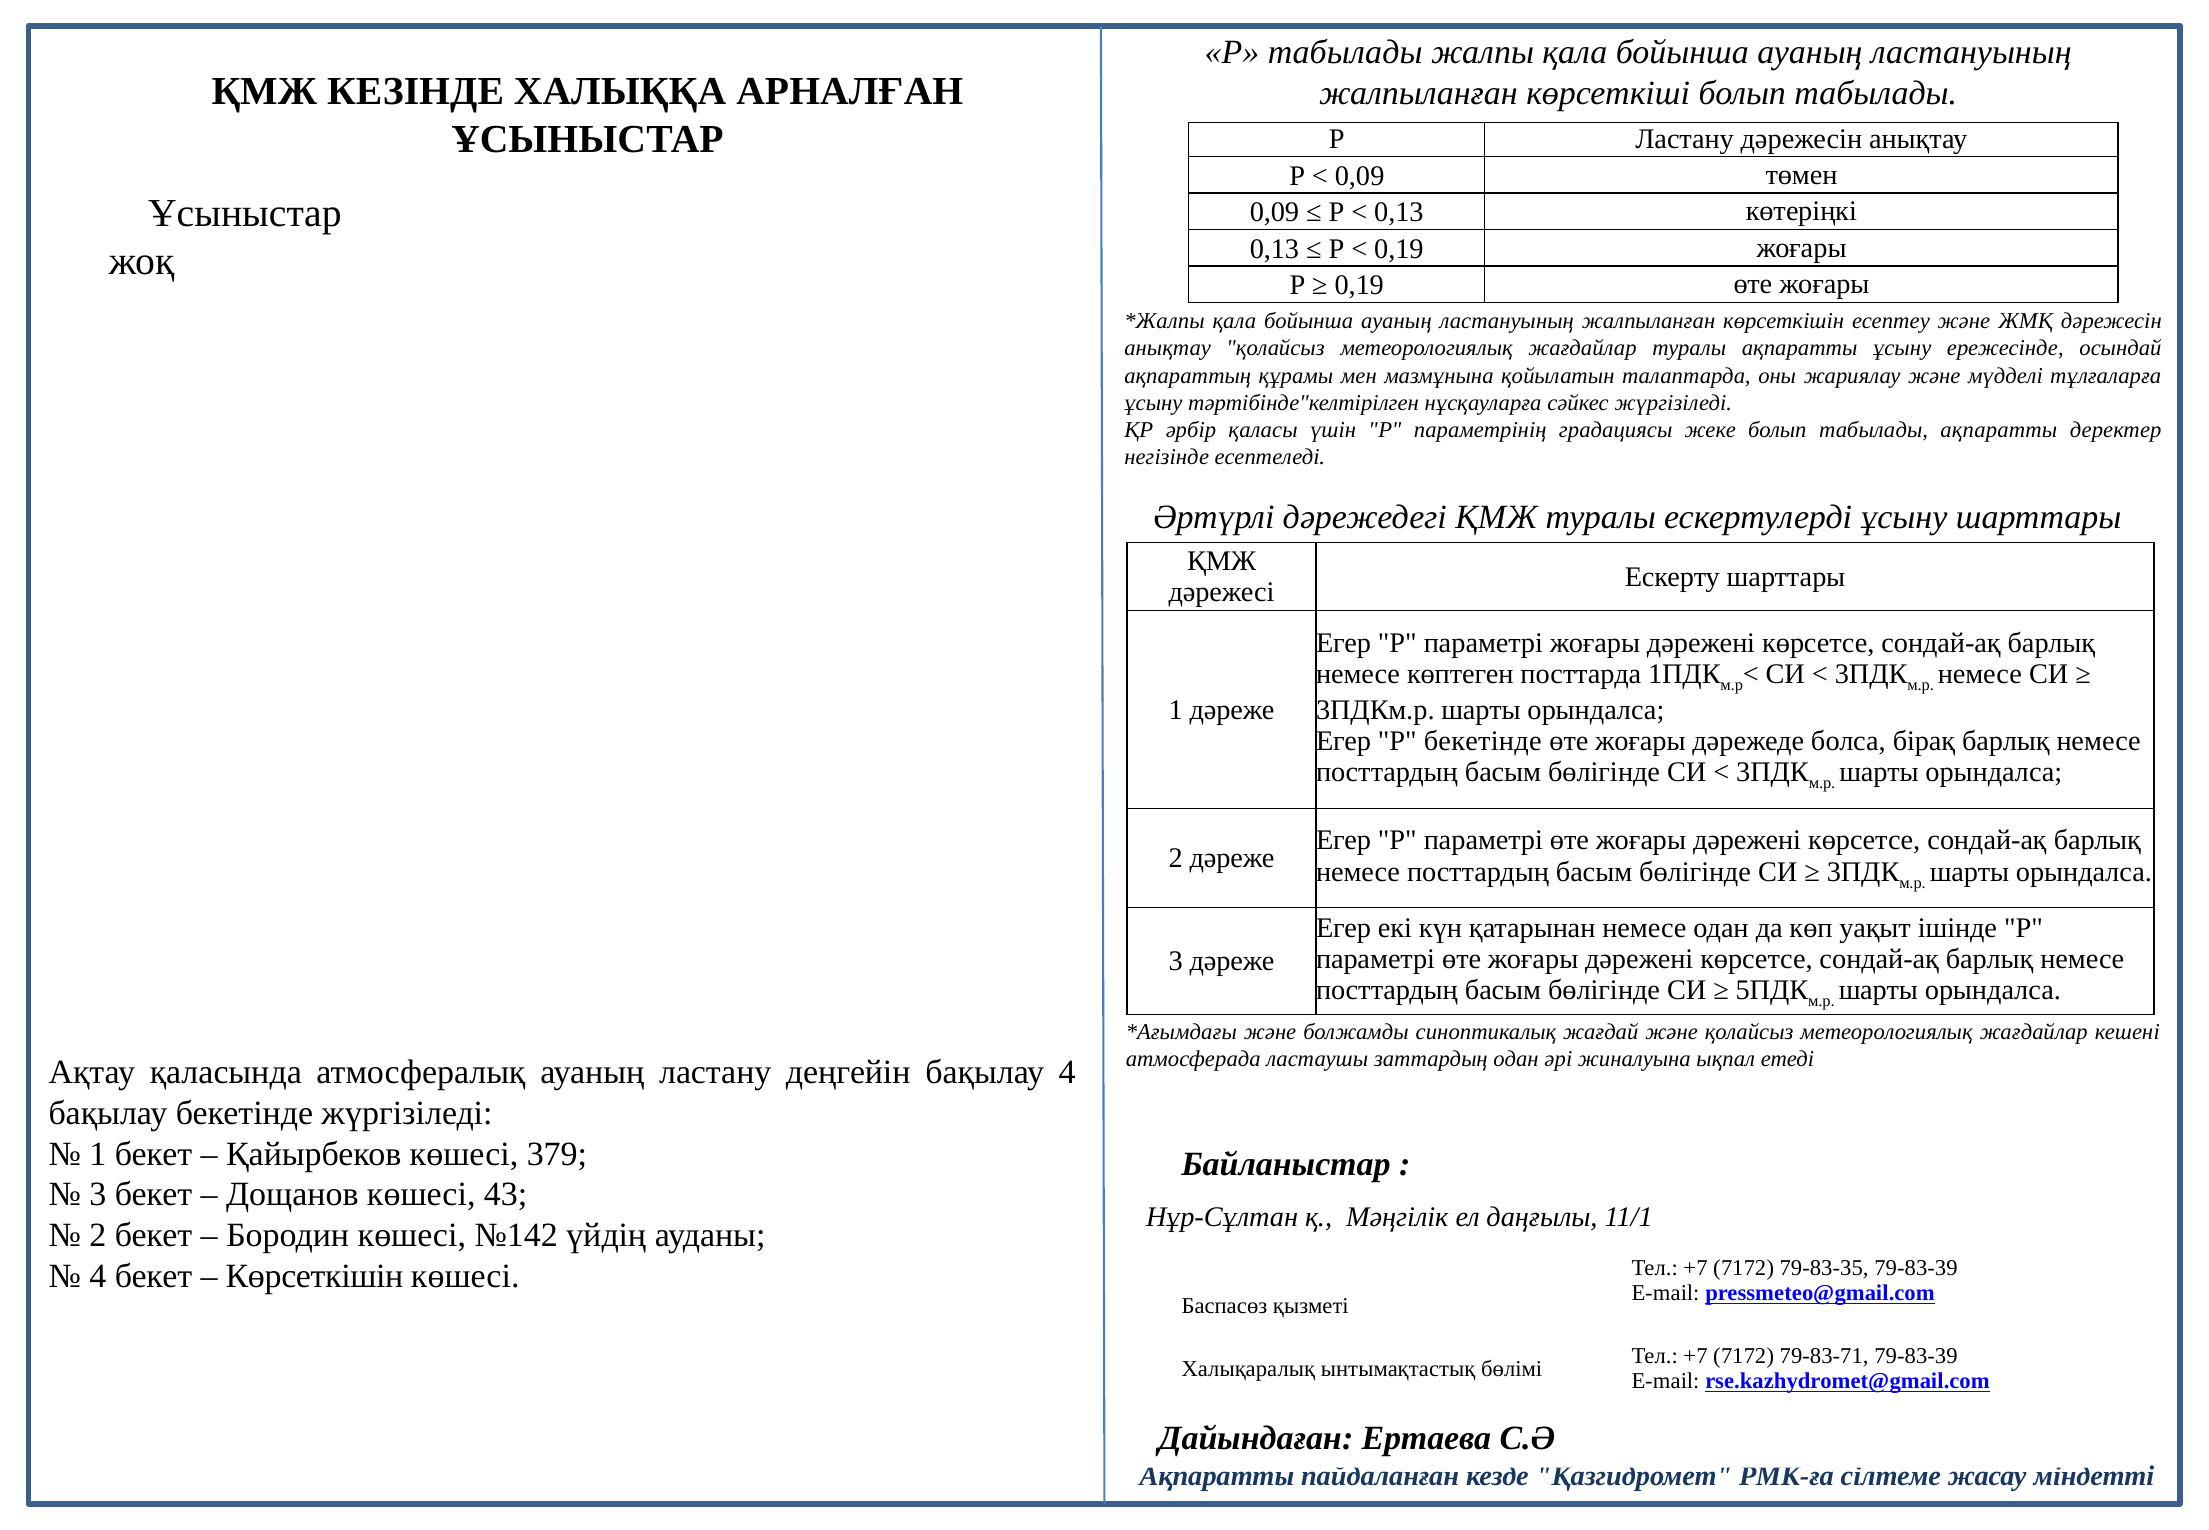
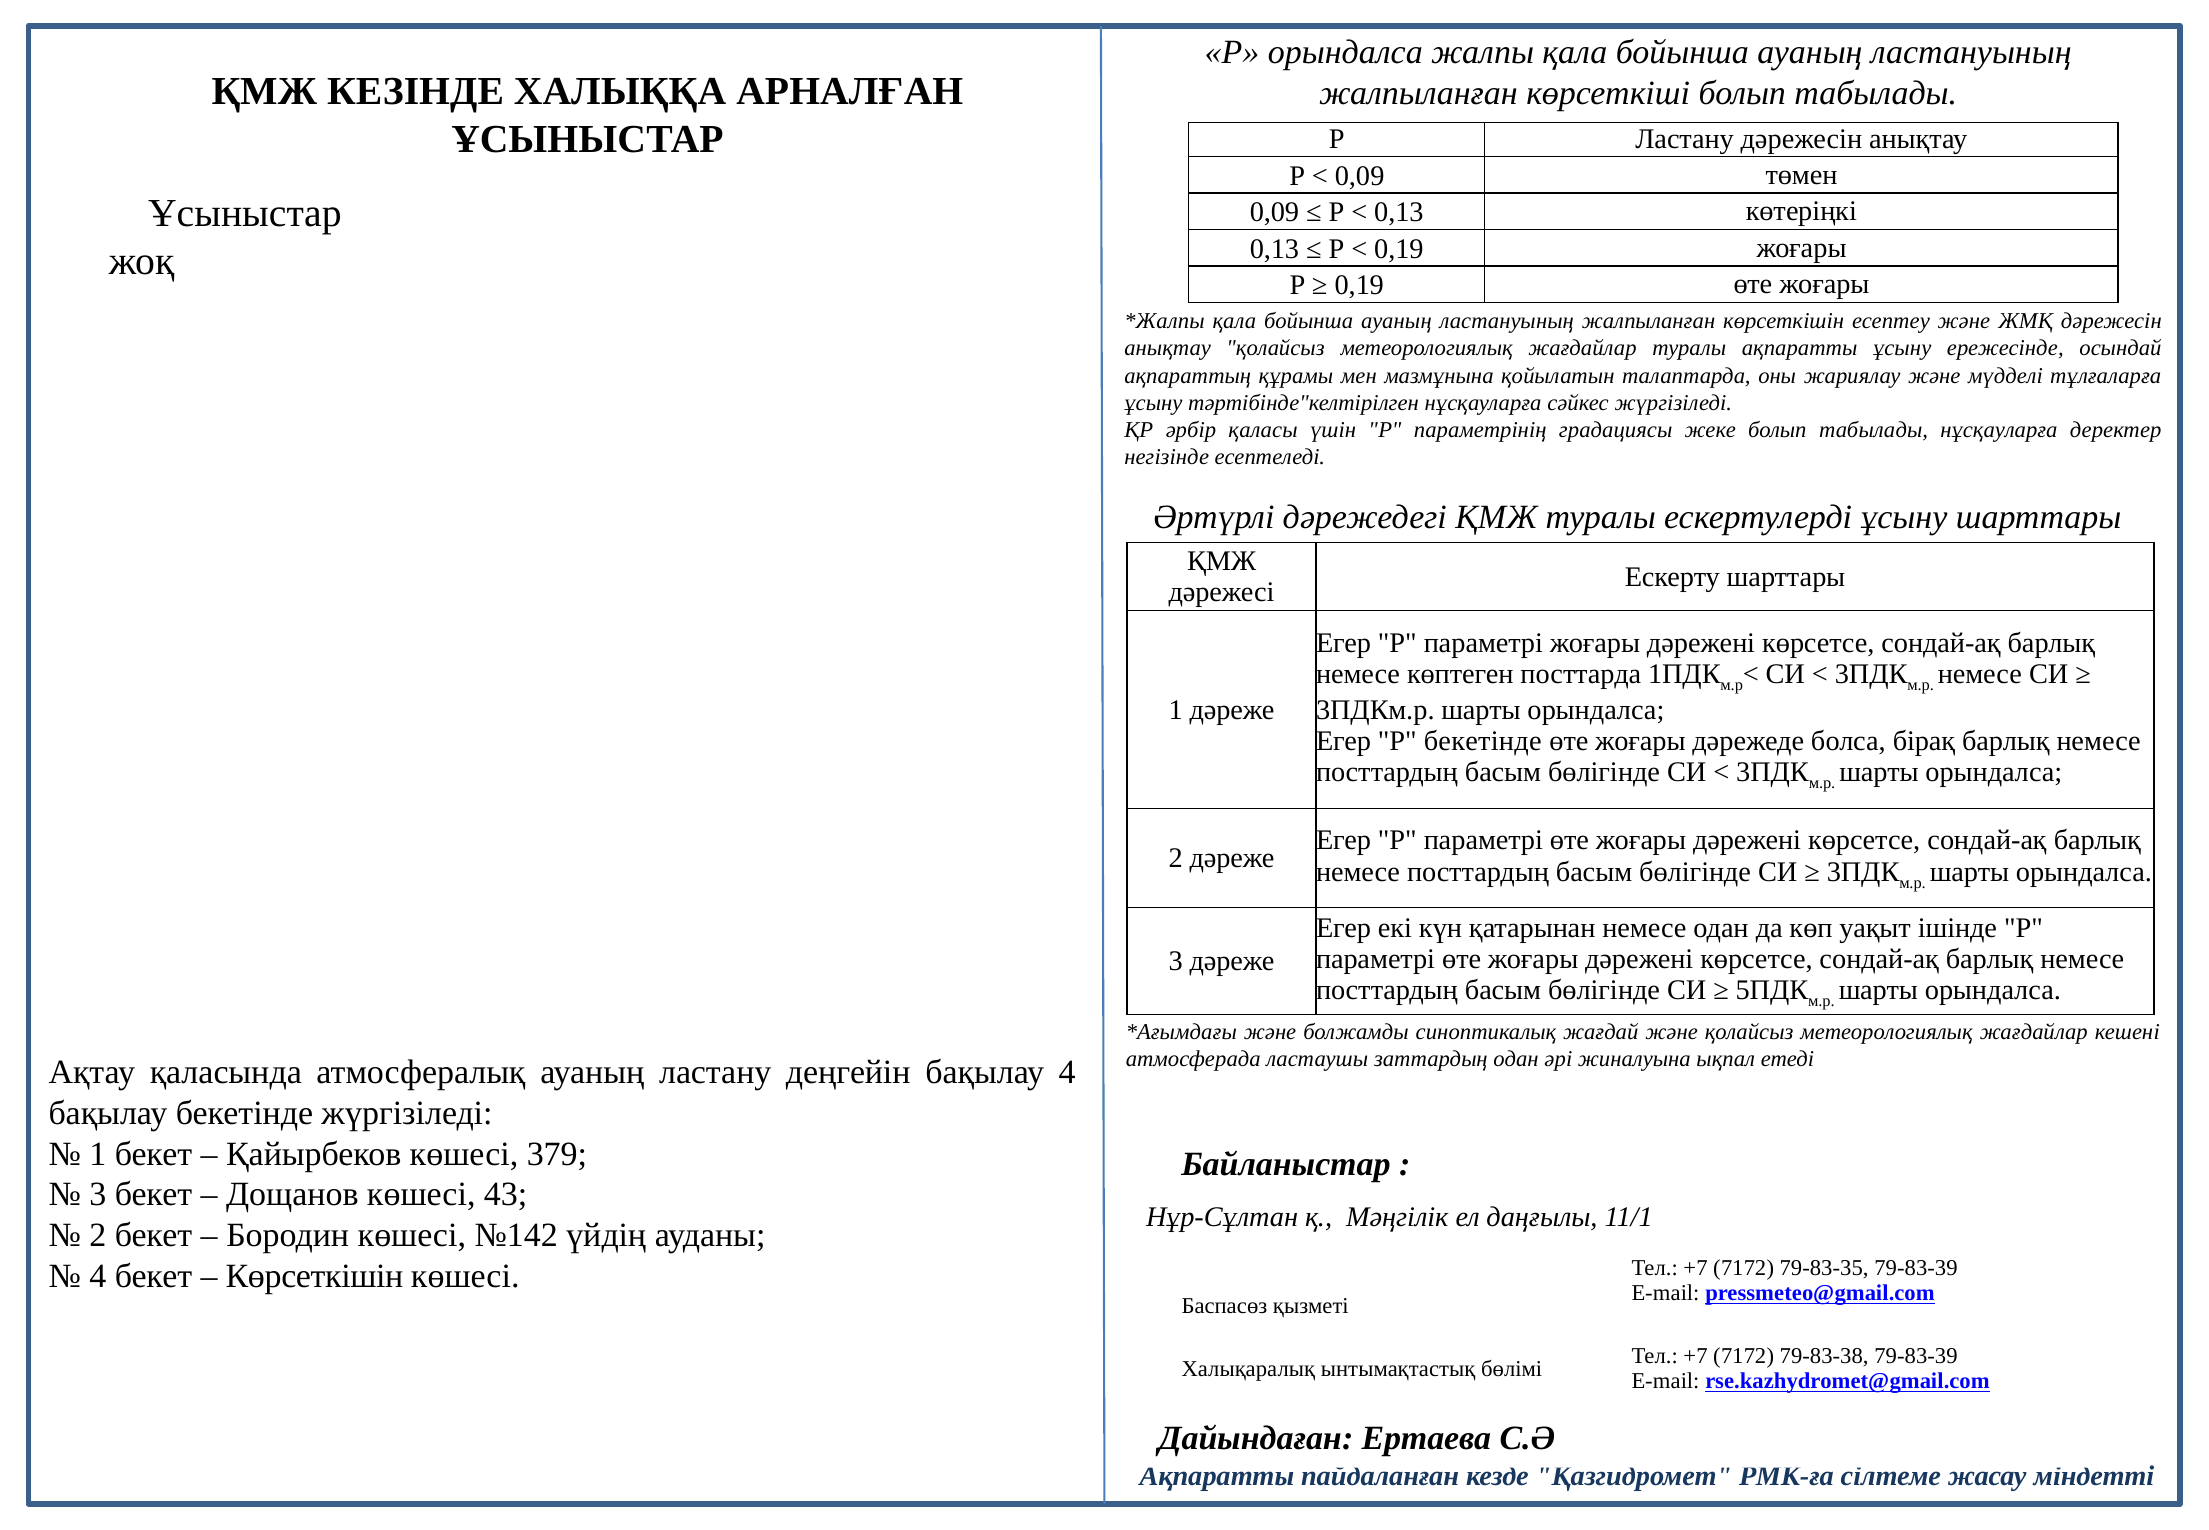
Р табылады: табылады -> орындалса
табылады ақпаратты: ақпаратты -> нұсқауларға
79-83-71: 79-83-71 -> 79-83-38
